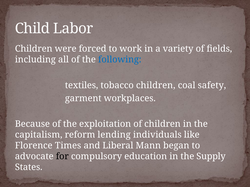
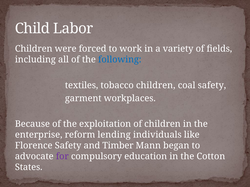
capitalism: capitalism -> enterprise
Florence Times: Times -> Safety
Liberal: Liberal -> Timber
for colour: black -> purple
Supply: Supply -> Cotton
